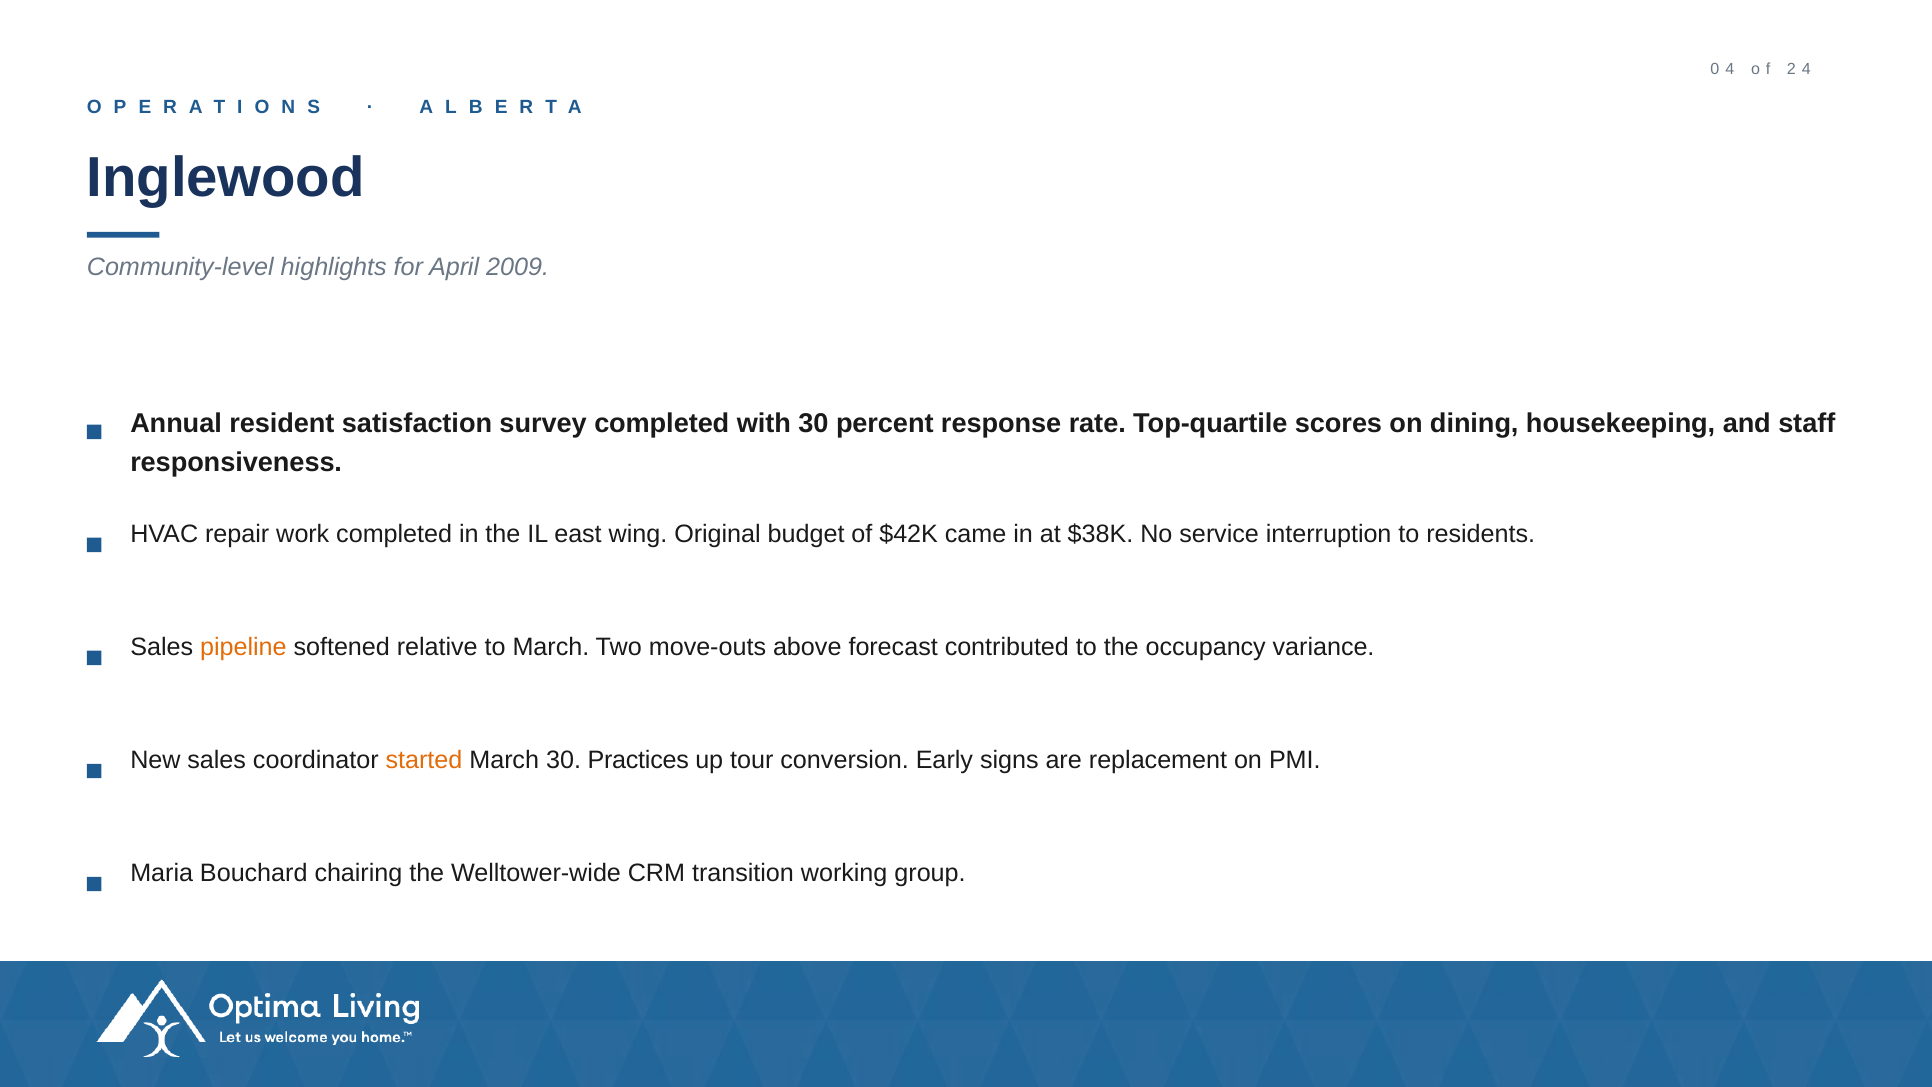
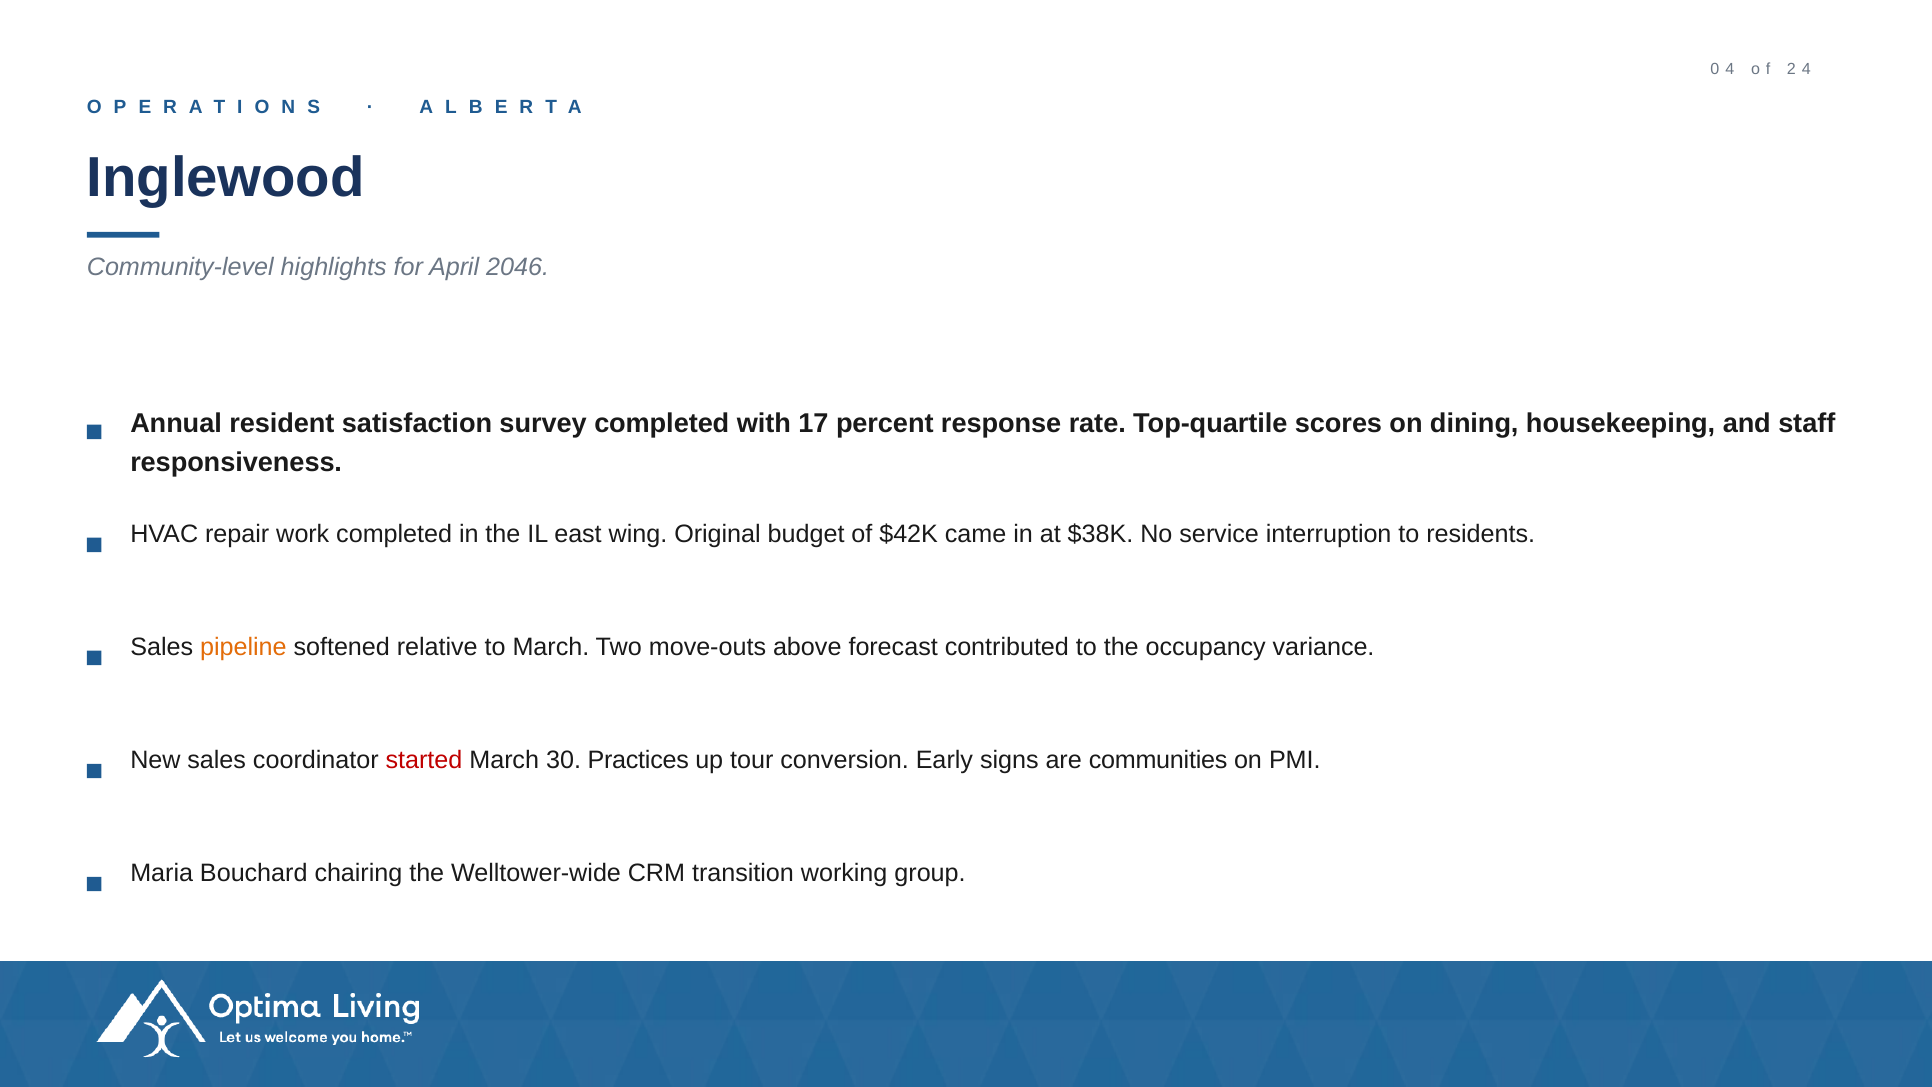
2009: 2009 -> 2046
with 30: 30 -> 17
started colour: orange -> red
replacement: replacement -> communities
